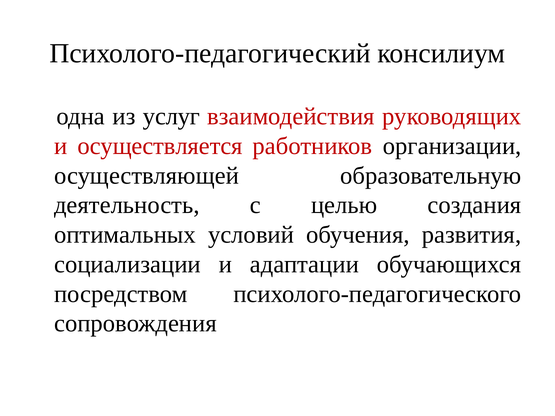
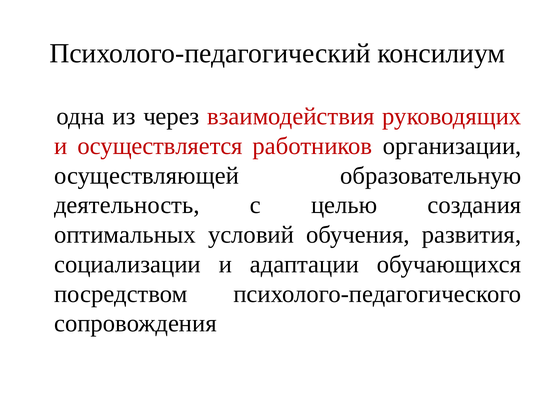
услуг: услуг -> через
